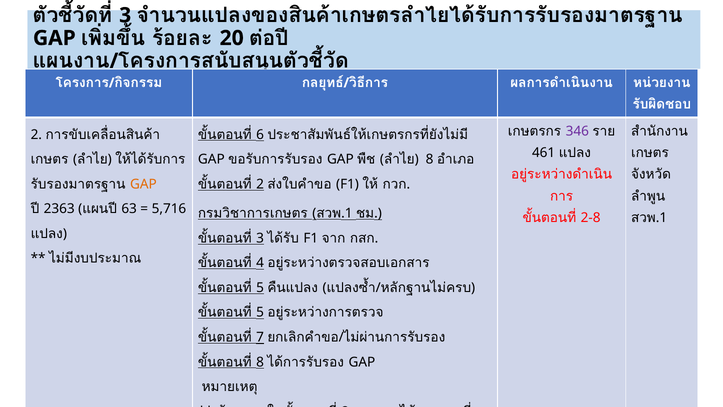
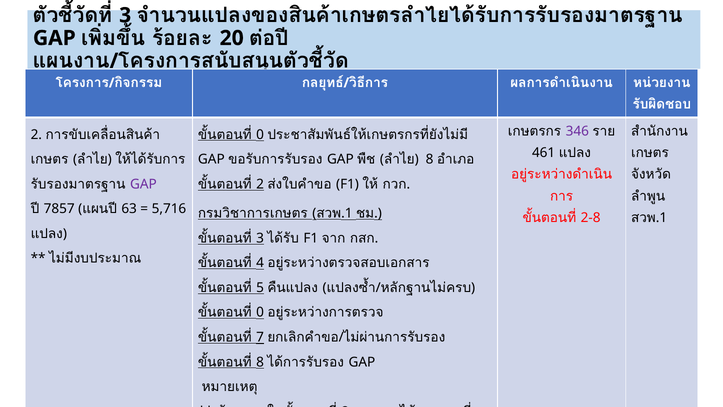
6 at (260, 135): 6 -> 0
GAP at (143, 184) colour: orange -> purple
2363: 2363 -> 7857
5 at (260, 312): 5 -> 0
